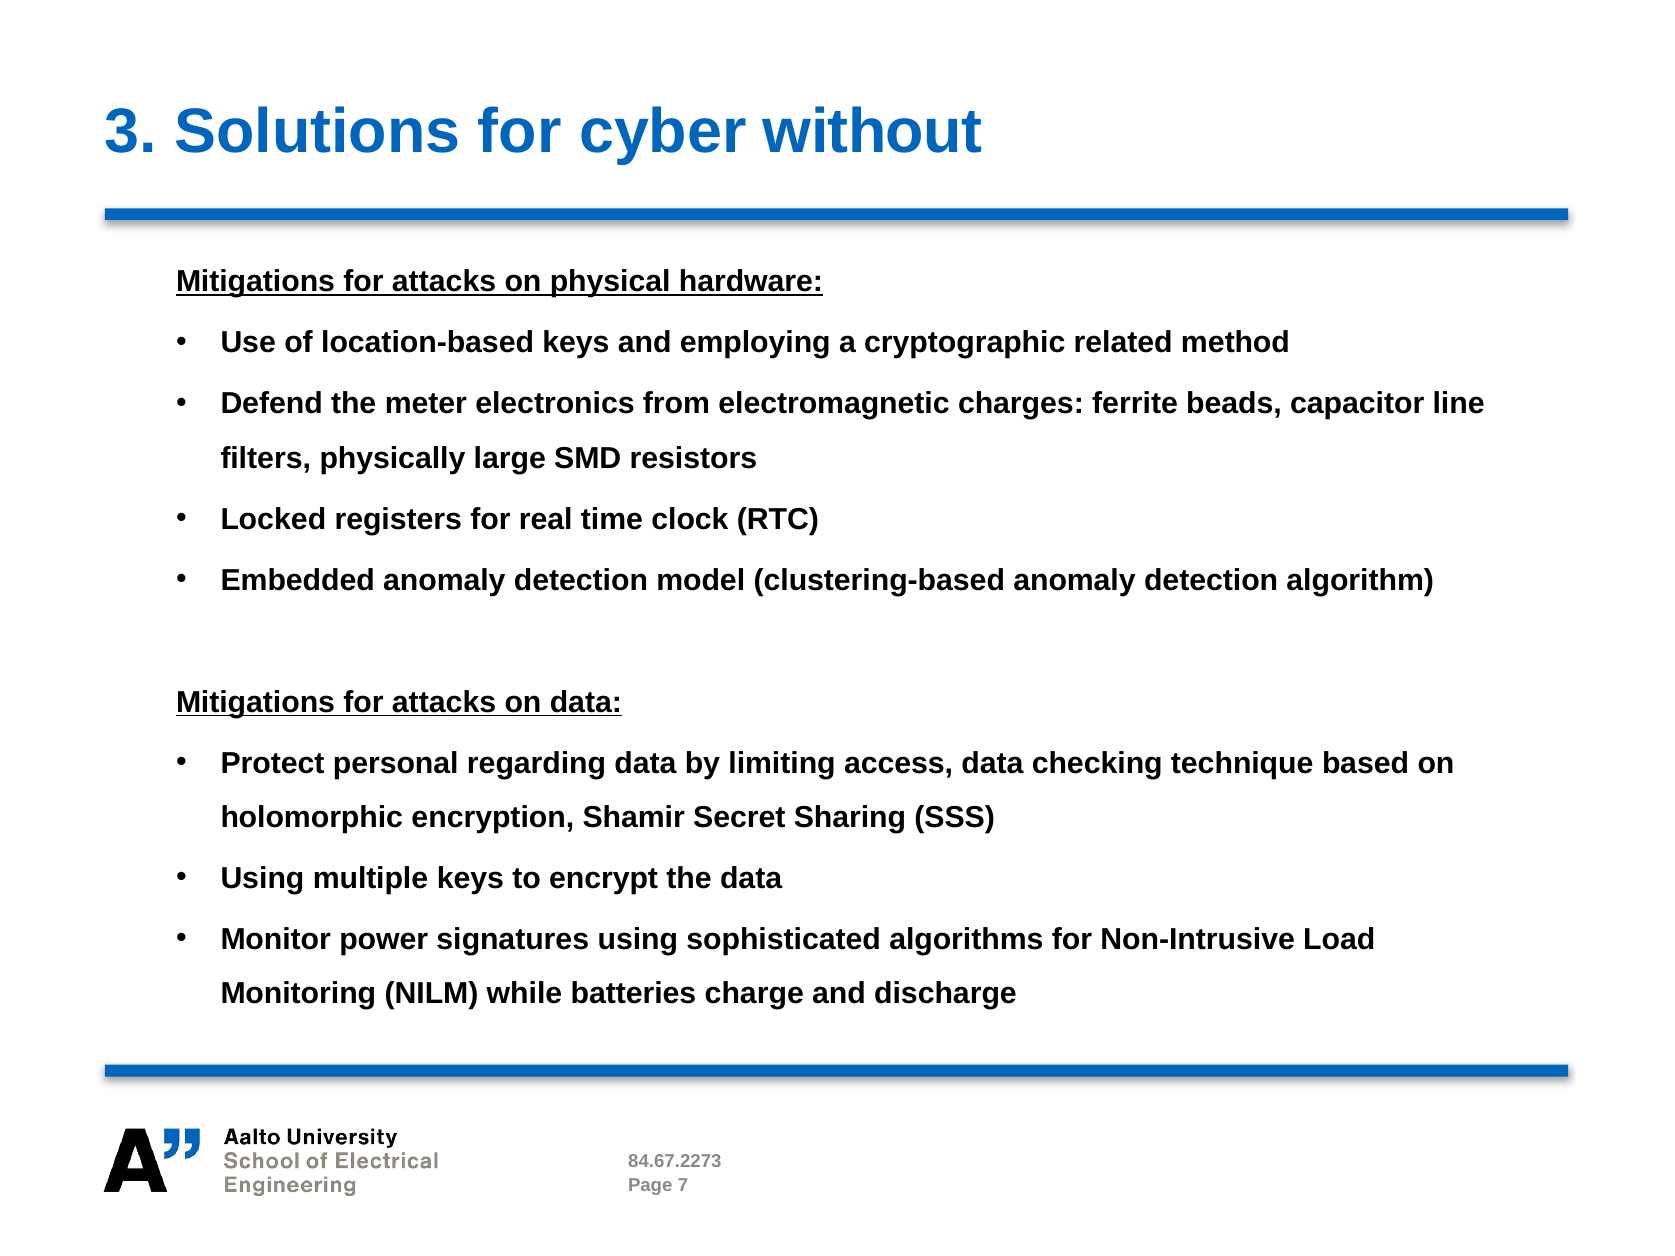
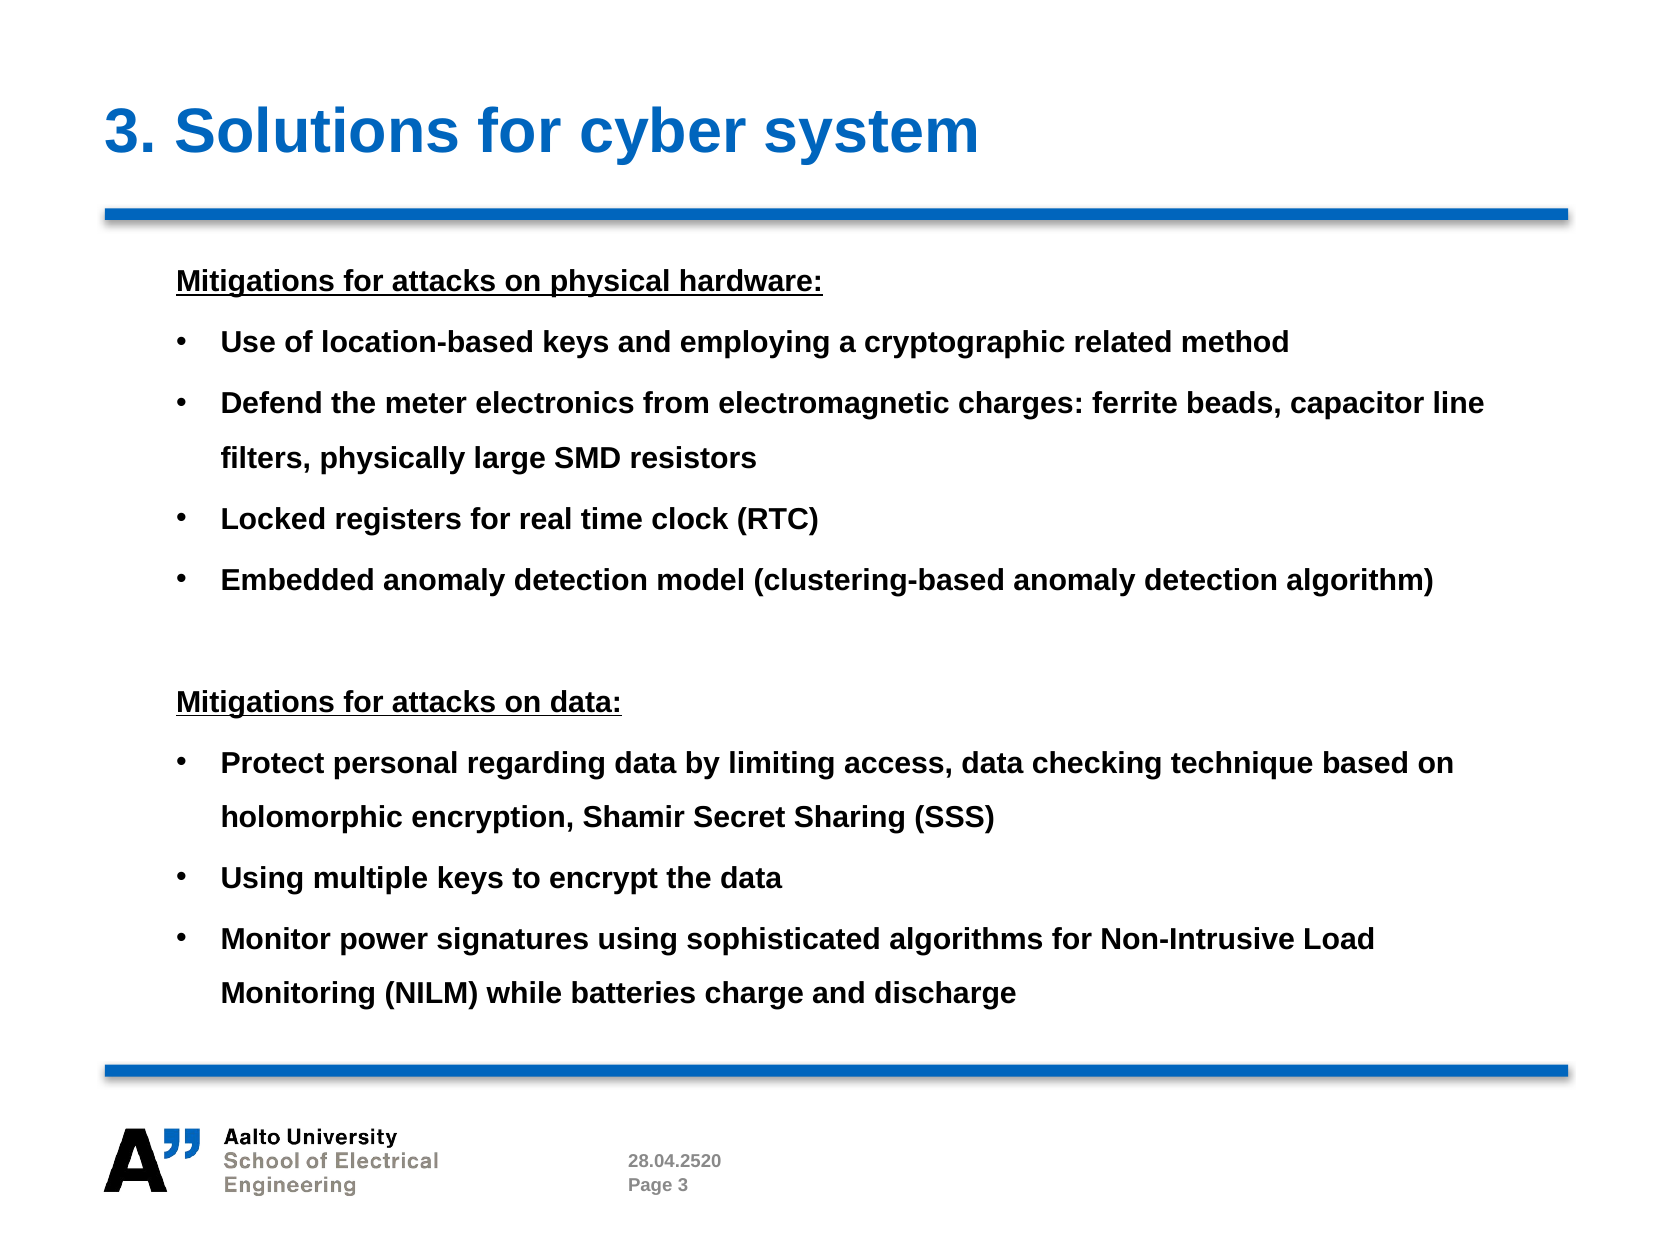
without: without -> system
84.67.2273: 84.67.2273 -> 28.04.2520
Page 7: 7 -> 3
